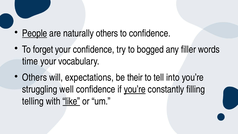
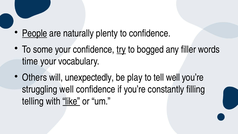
naturally others: others -> plenty
forget: forget -> some
try underline: none -> present
expectations: expectations -> unexpectedly
their: their -> play
tell into: into -> well
you’re at (135, 89) underline: present -> none
